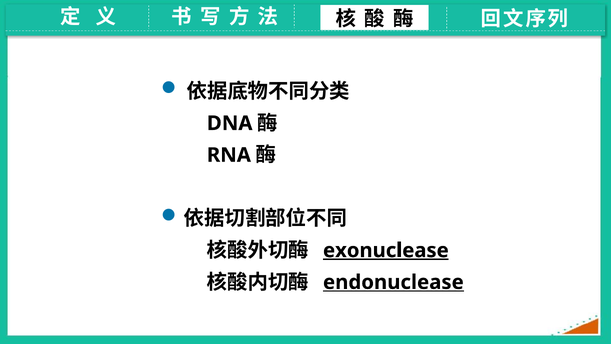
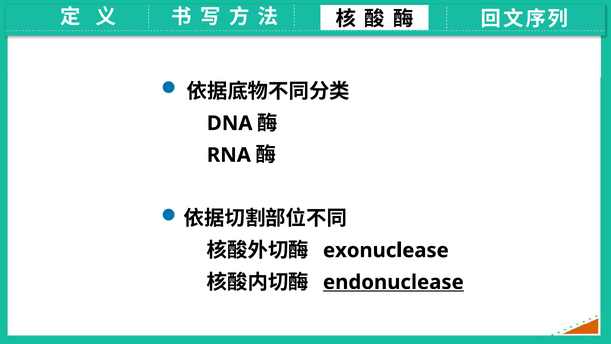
exonuclease underline: present -> none
